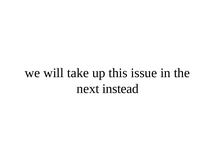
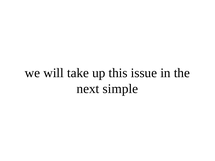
instead: instead -> simple
